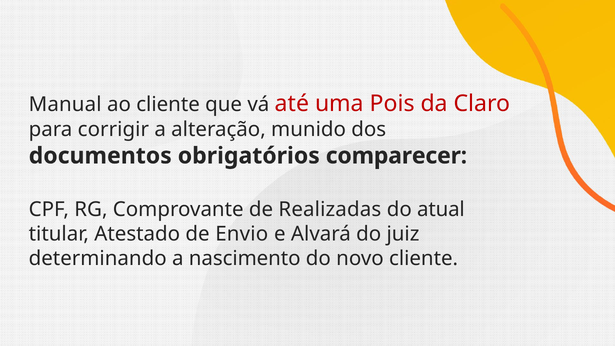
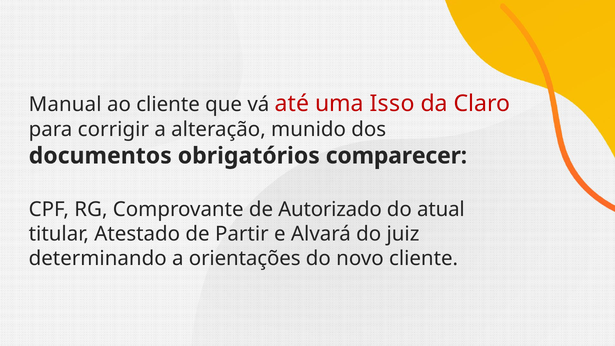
Pois: Pois -> Isso
Realizadas: Realizadas -> Autorizado
Envio: Envio -> Partir
nascimento: nascimento -> orientações
